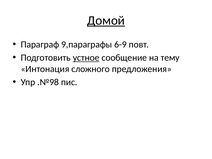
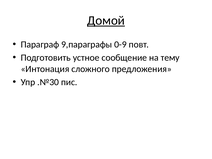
6-9: 6-9 -> 0-9
устное underline: present -> none
.№98: .№98 -> .№30
